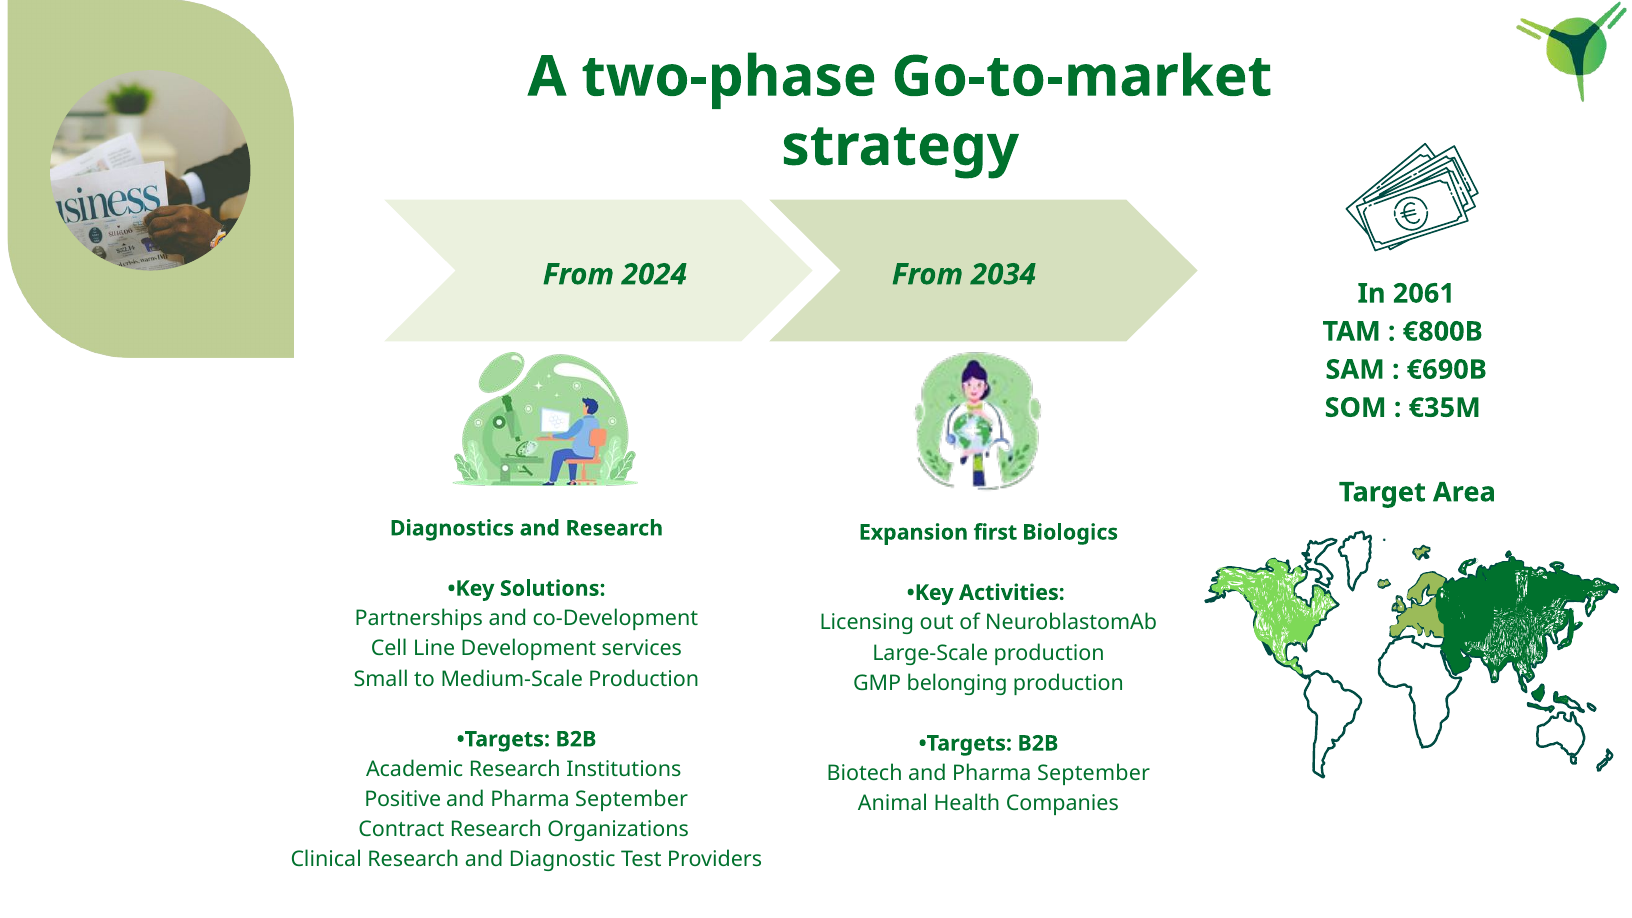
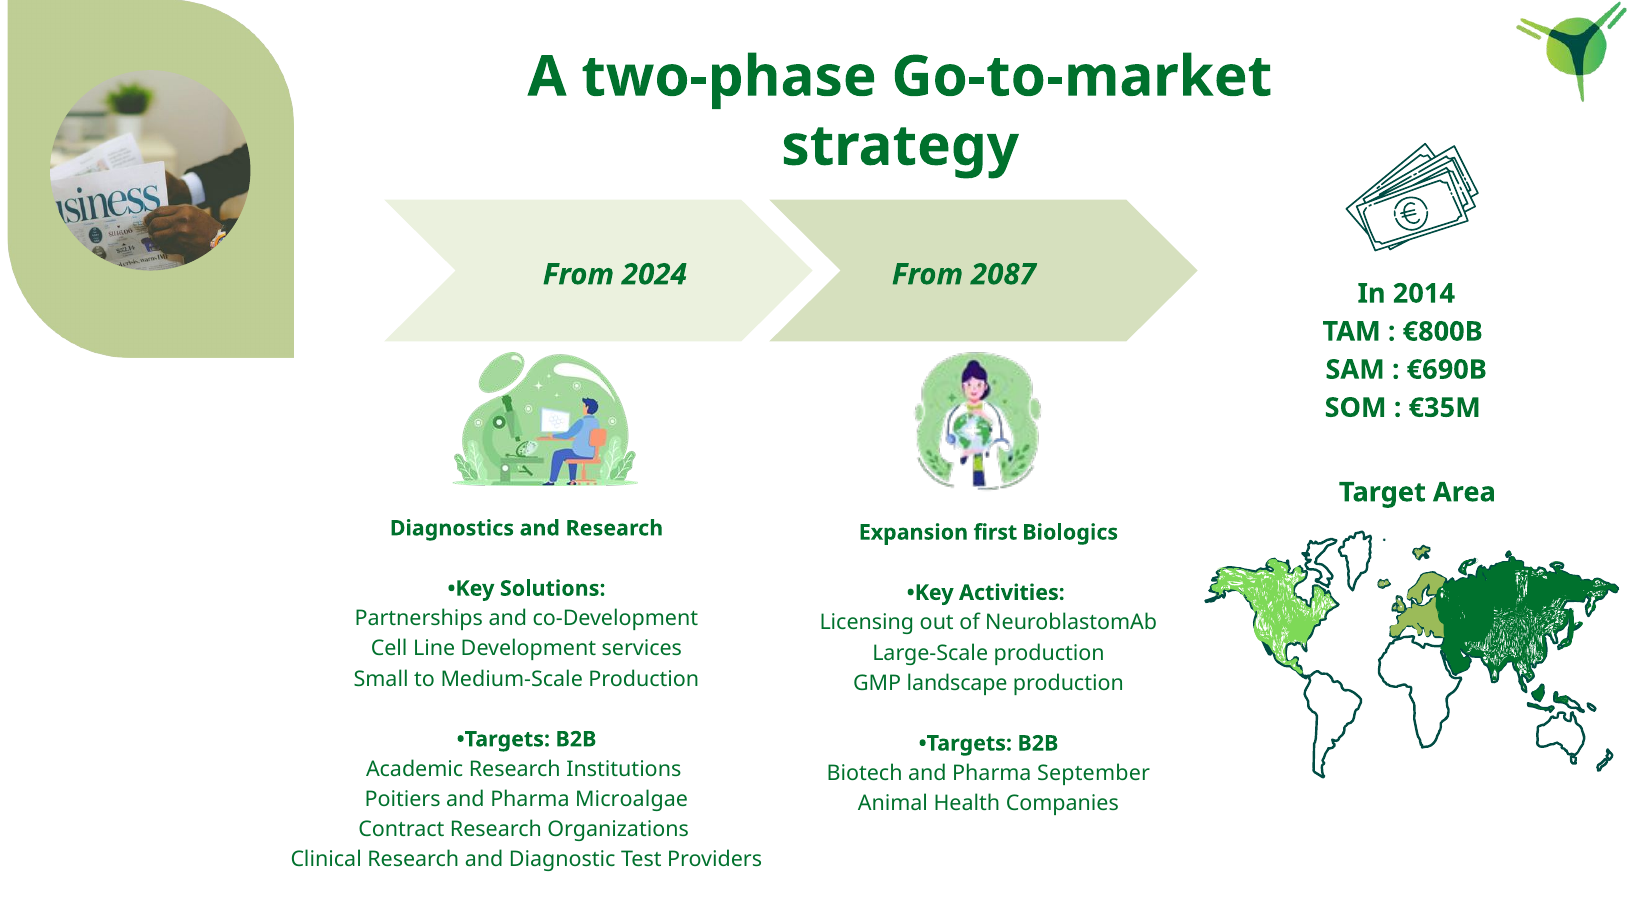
2034: 2034 -> 2087
2061: 2061 -> 2014
belonging: belonging -> landscape
Positive: Positive -> Poitiers
September at (632, 800): September -> Microalgae
